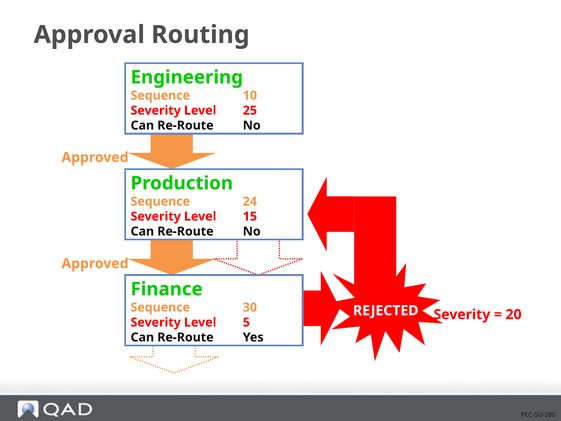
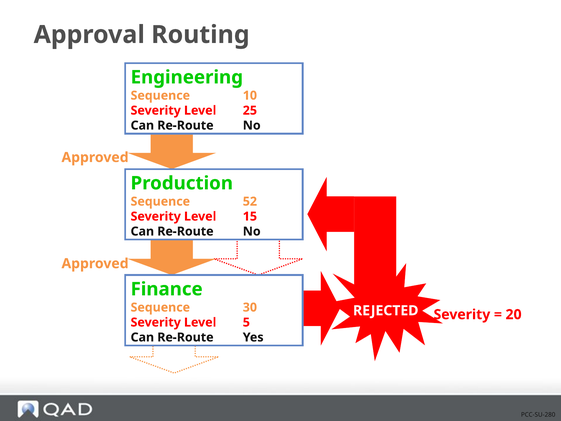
24: 24 -> 52
